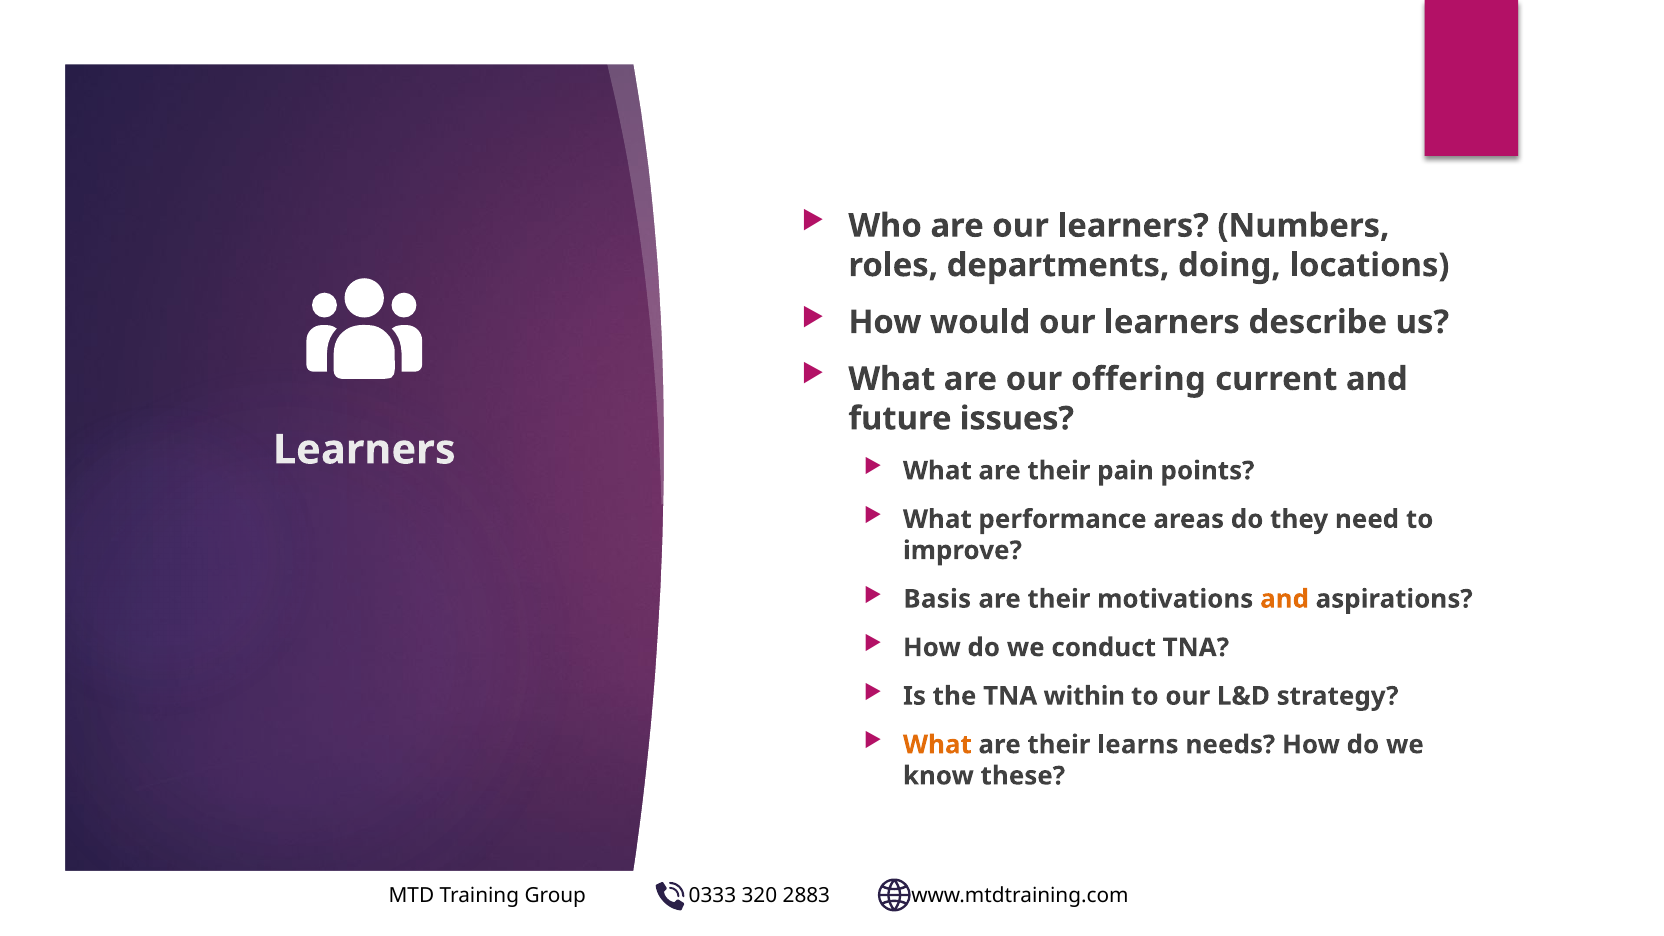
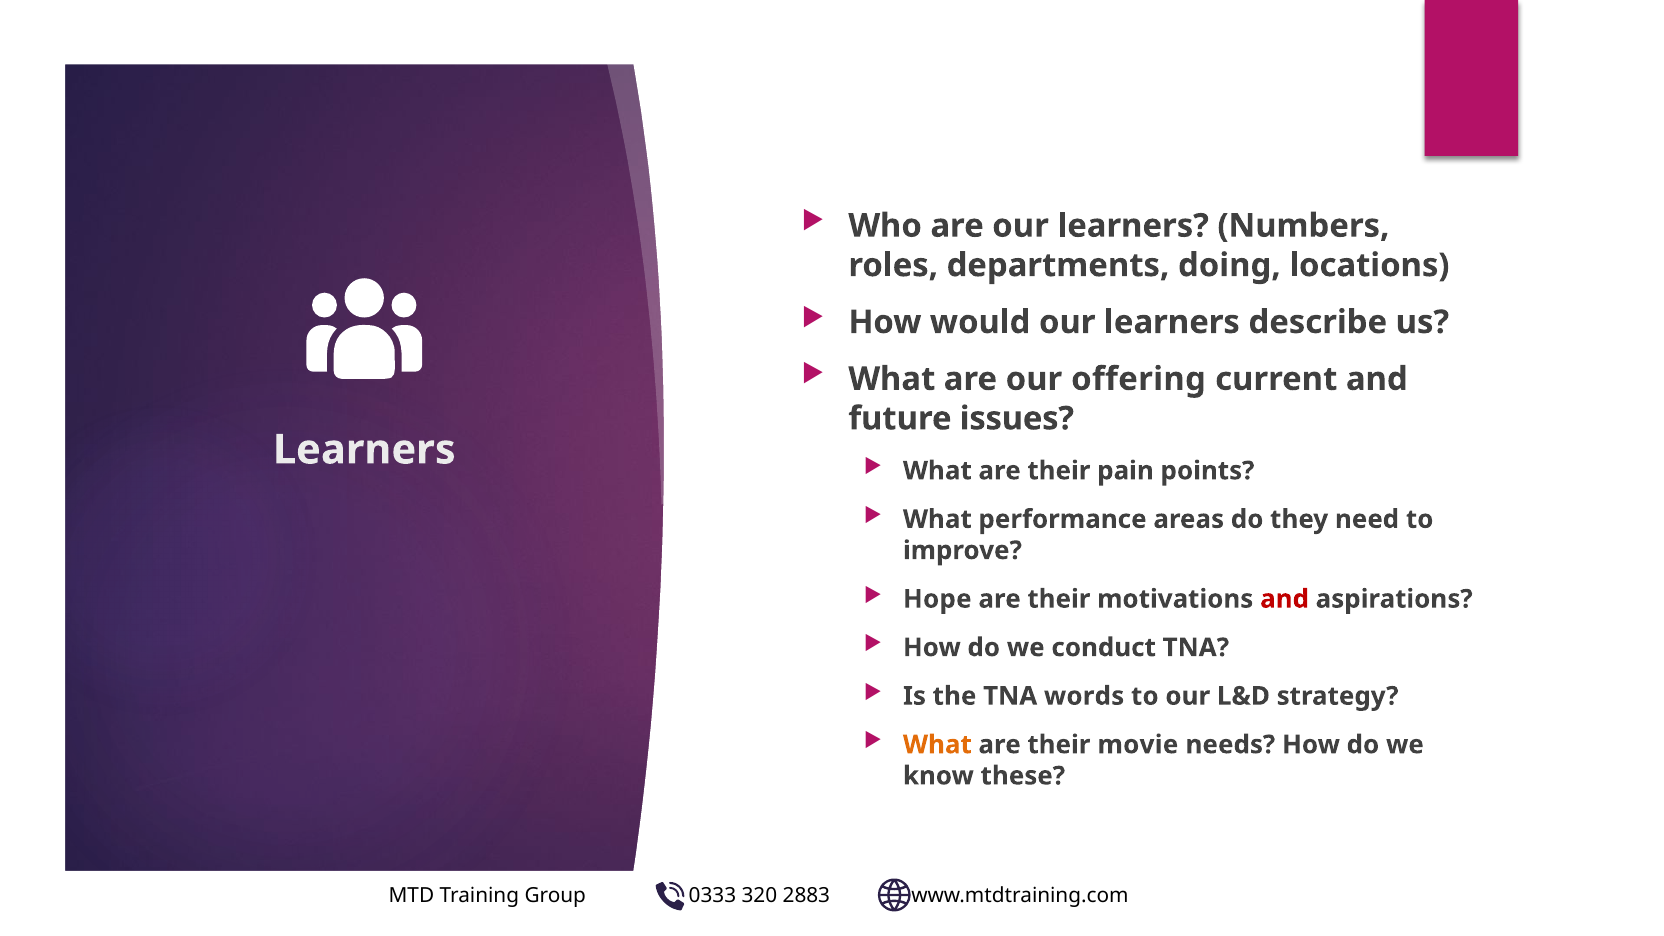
Basis: Basis -> Hope
and at (1285, 599) colour: orange -> red
within: within -> words
learns: learns -> movie
